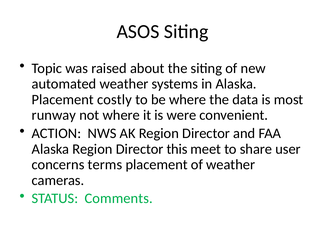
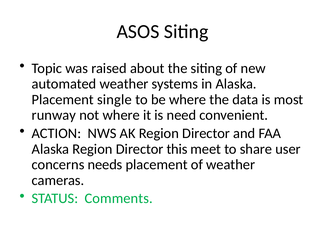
costly: costly -> single
were: were -> need
terms: terms -> needs
